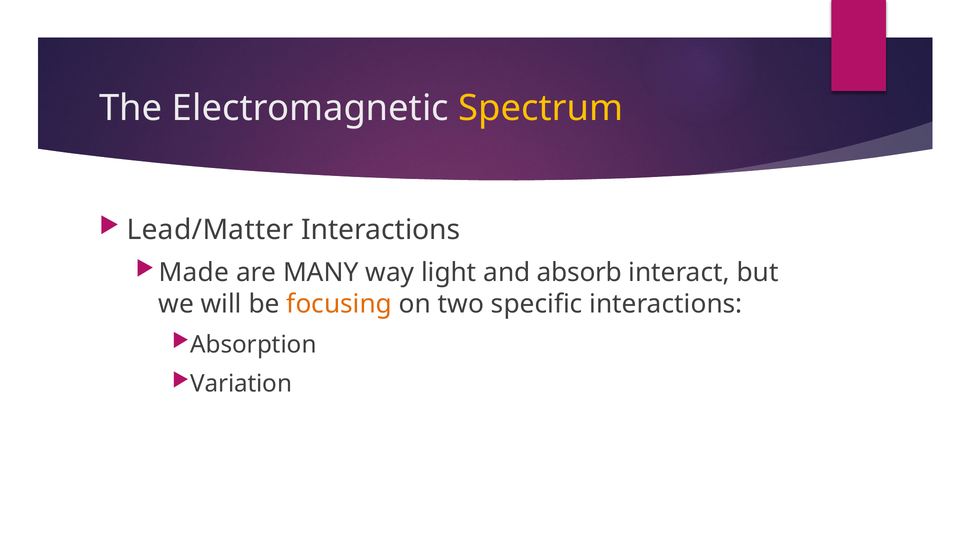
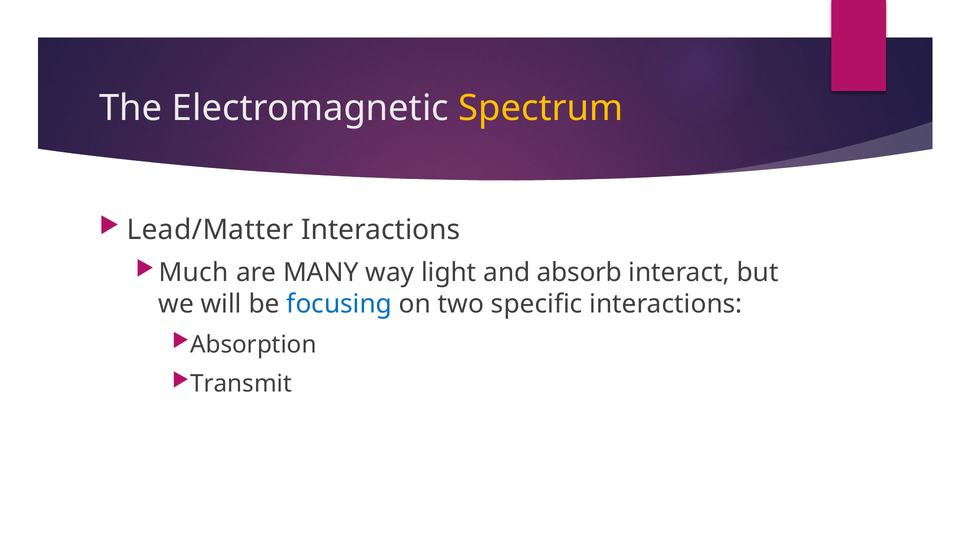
Made: Made -> Much
focusing colour: orange -> blue
Variation: Variation -> Transmit
